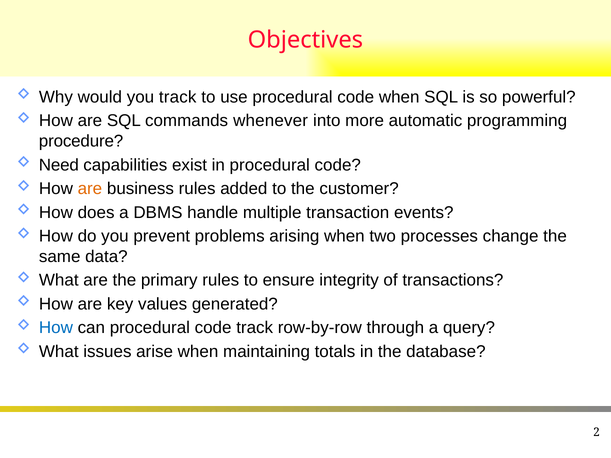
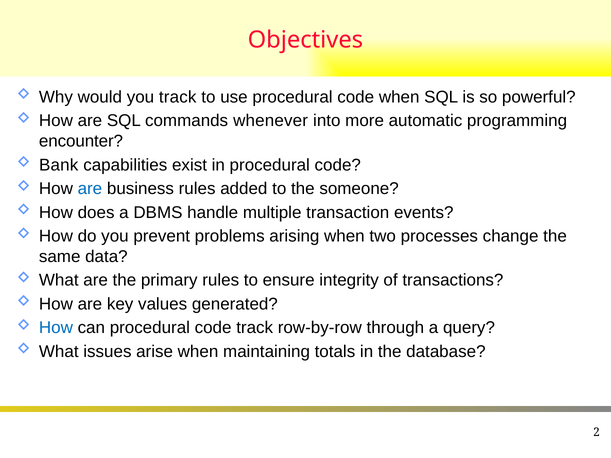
procedure: procedure -> encounter
Need: Need -> Bank
are at (90, 189) colour: orange -> blue
customer: customer -> someone
